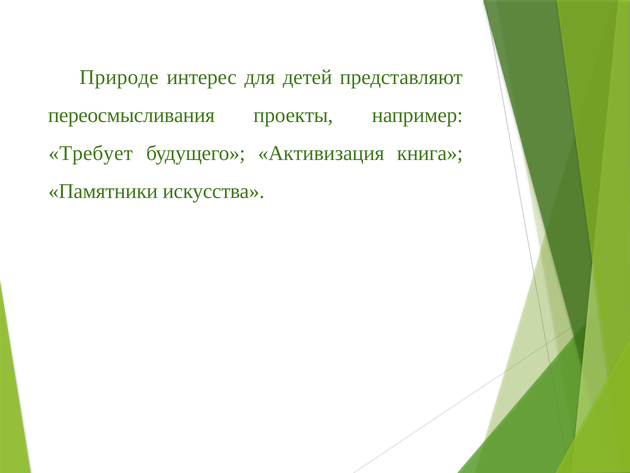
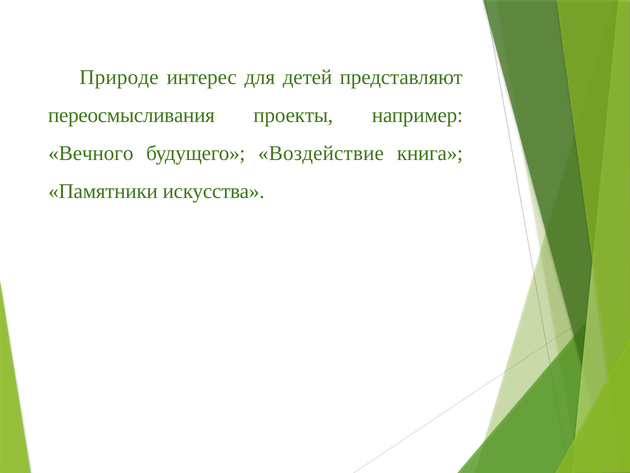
Требует: Требует -> Вечного
Активизация: Активизация -> Воздействие
